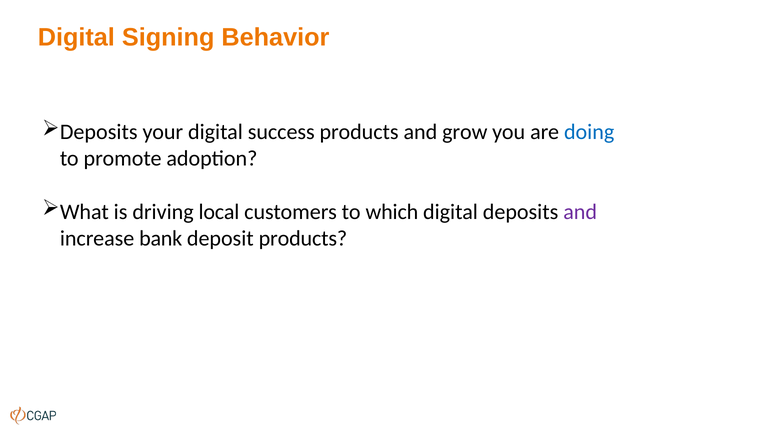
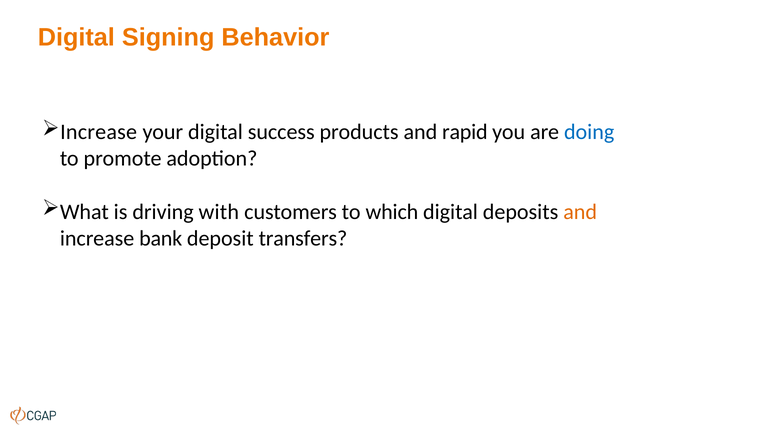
Deposits at (99, 132): Deposits -> Increase
grow: grow -> rapid
local: local -> with
and at (580, 212) colour: purple -> orange
deposit products: products -> transfers
